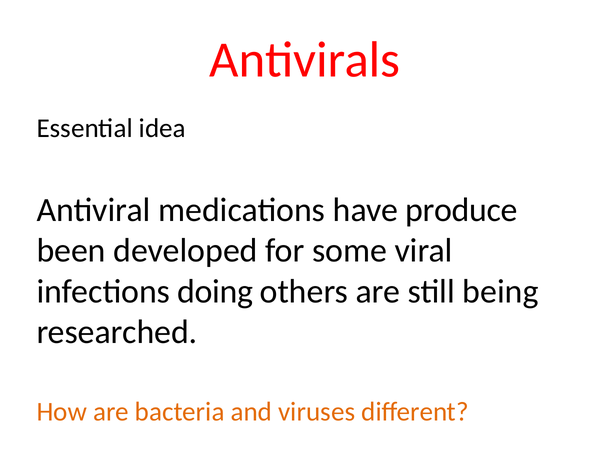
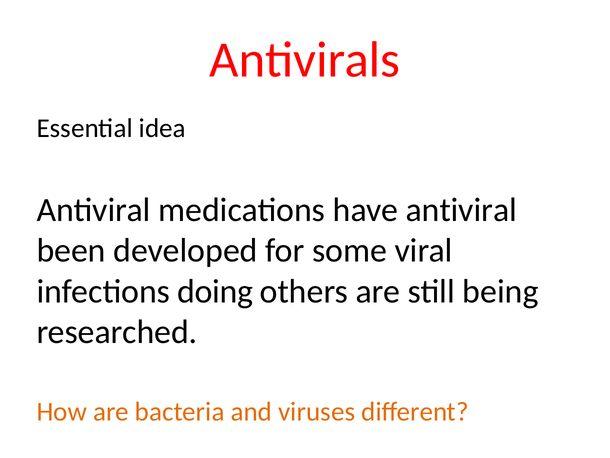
have produce: produce -> antiviral
